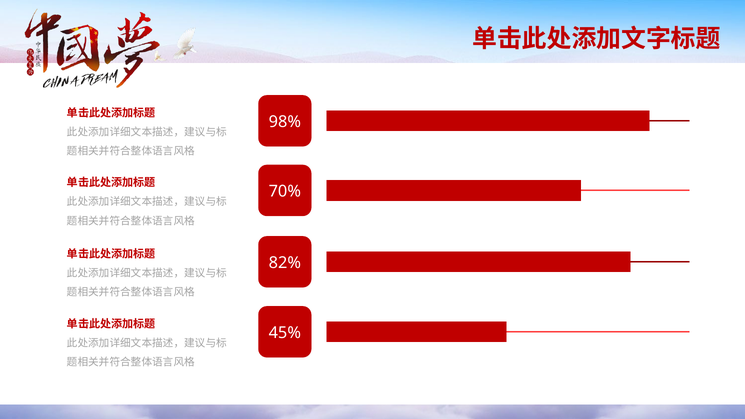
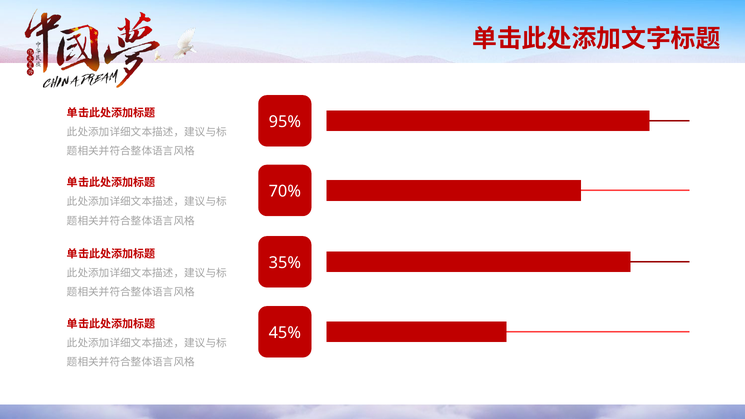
98%: 98% -> 95%
82%: 82% -> 35%
